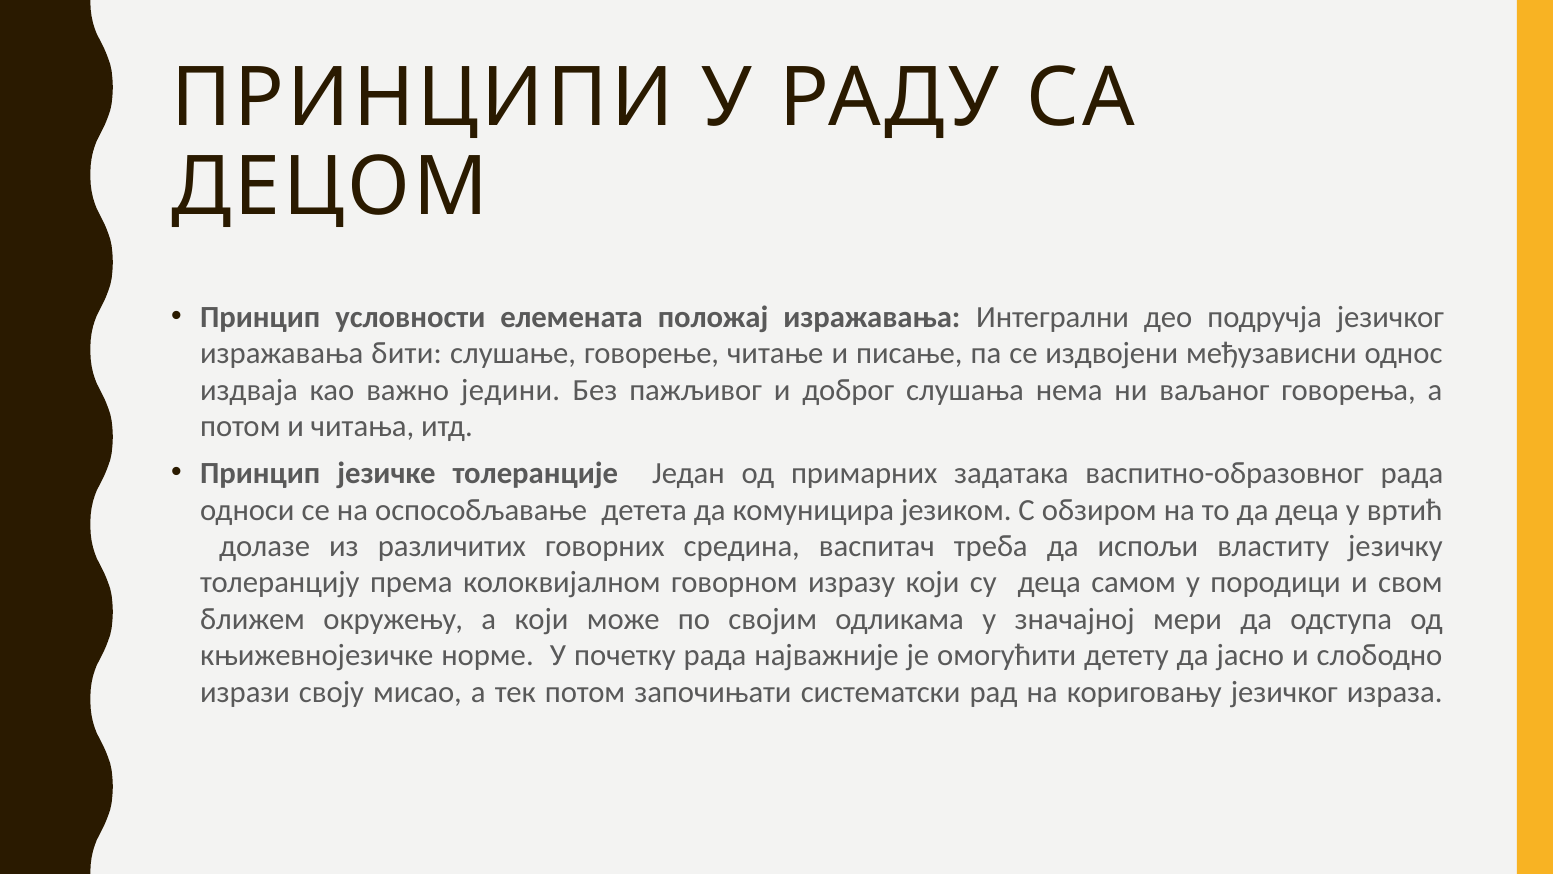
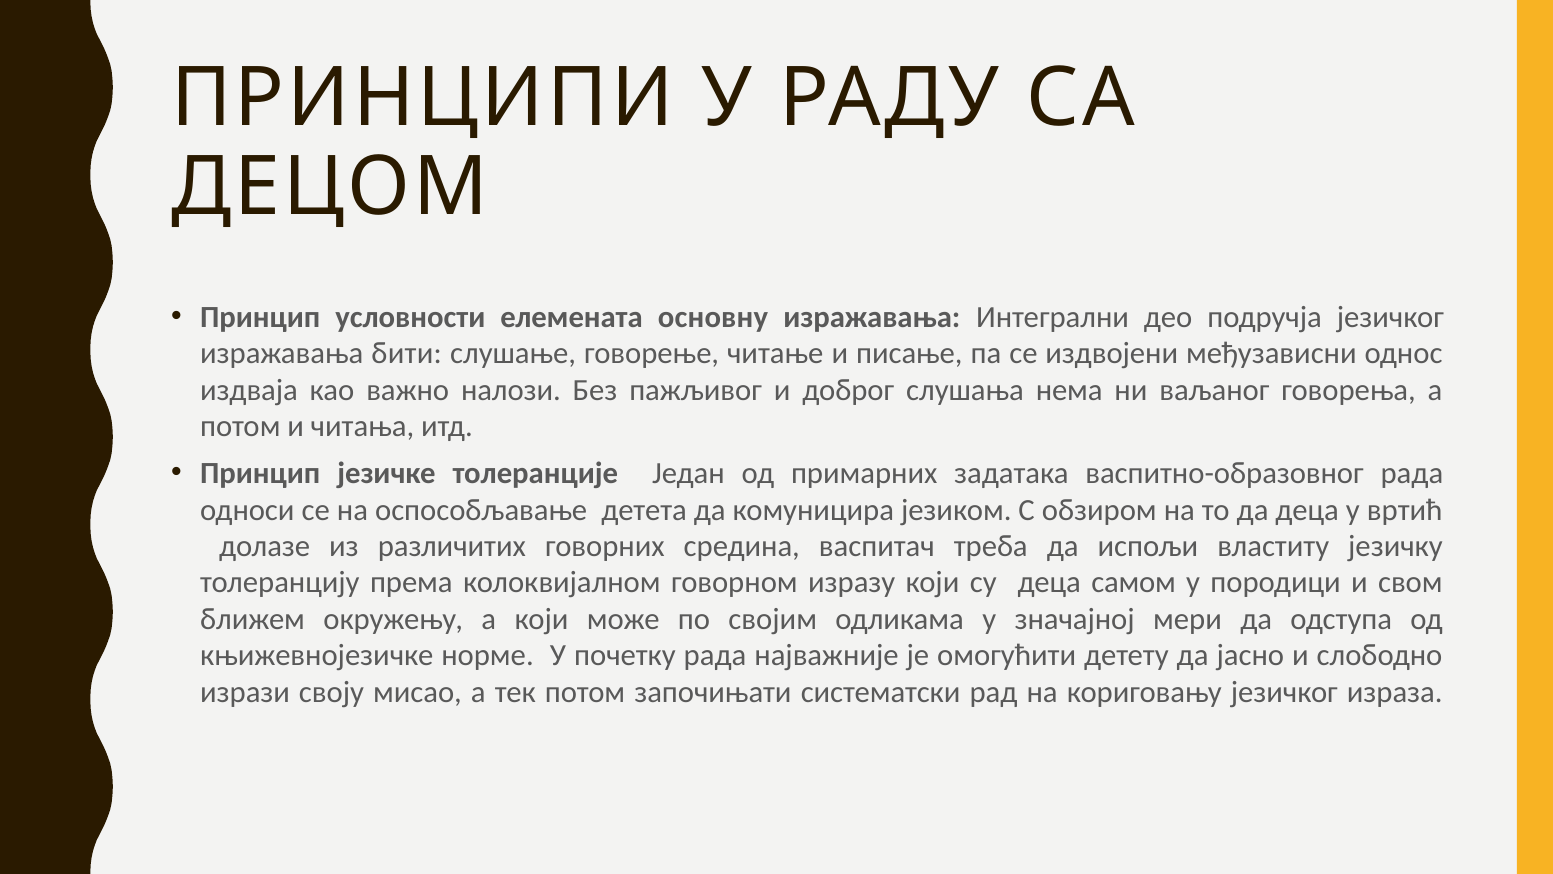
положај: положај -> основну
једини: једини -> налози
